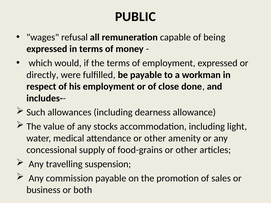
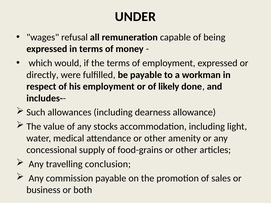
PUBLIC: PUBLIC -> UNDER
close: close -> likely
suspension: suspension -> conclusion
